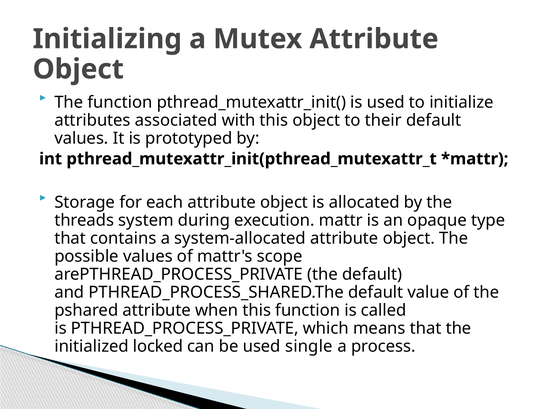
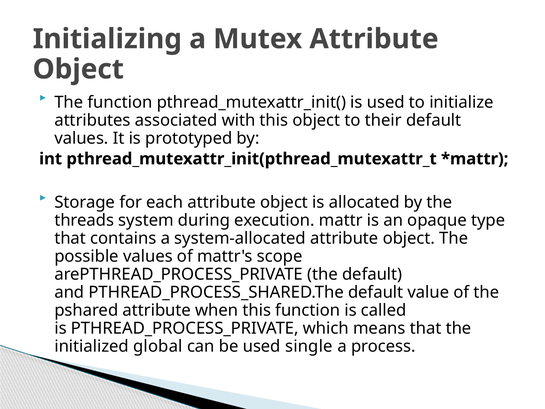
locked: locked -> global
